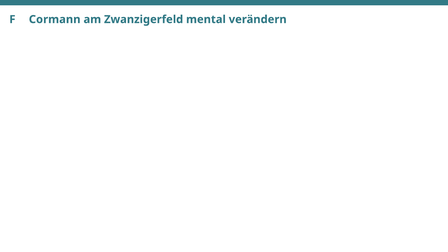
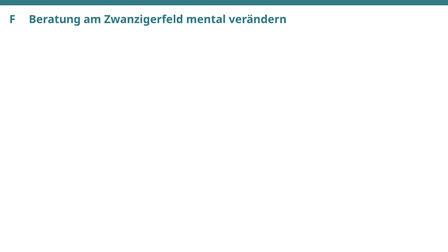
Cormann: Cormann -> Beratung
